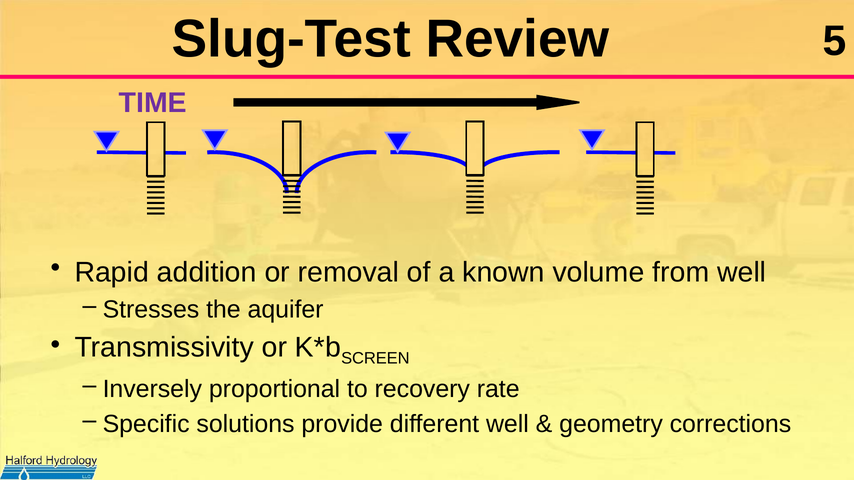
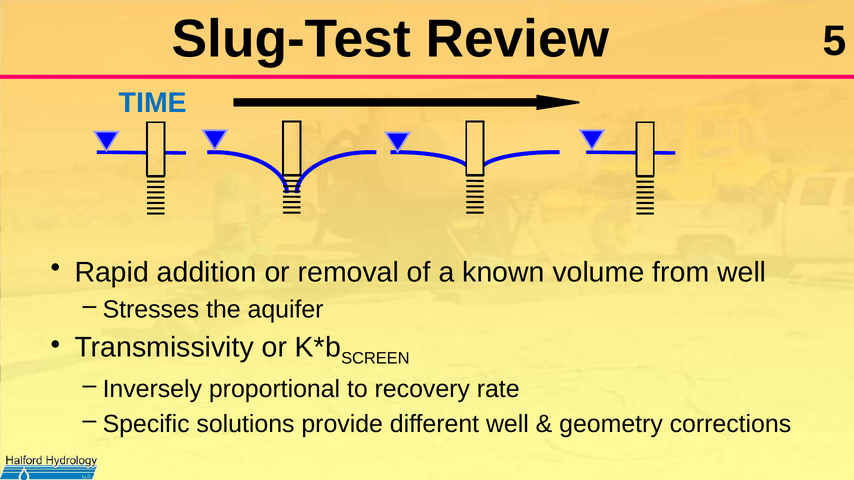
TIME colour: purple -> blue
